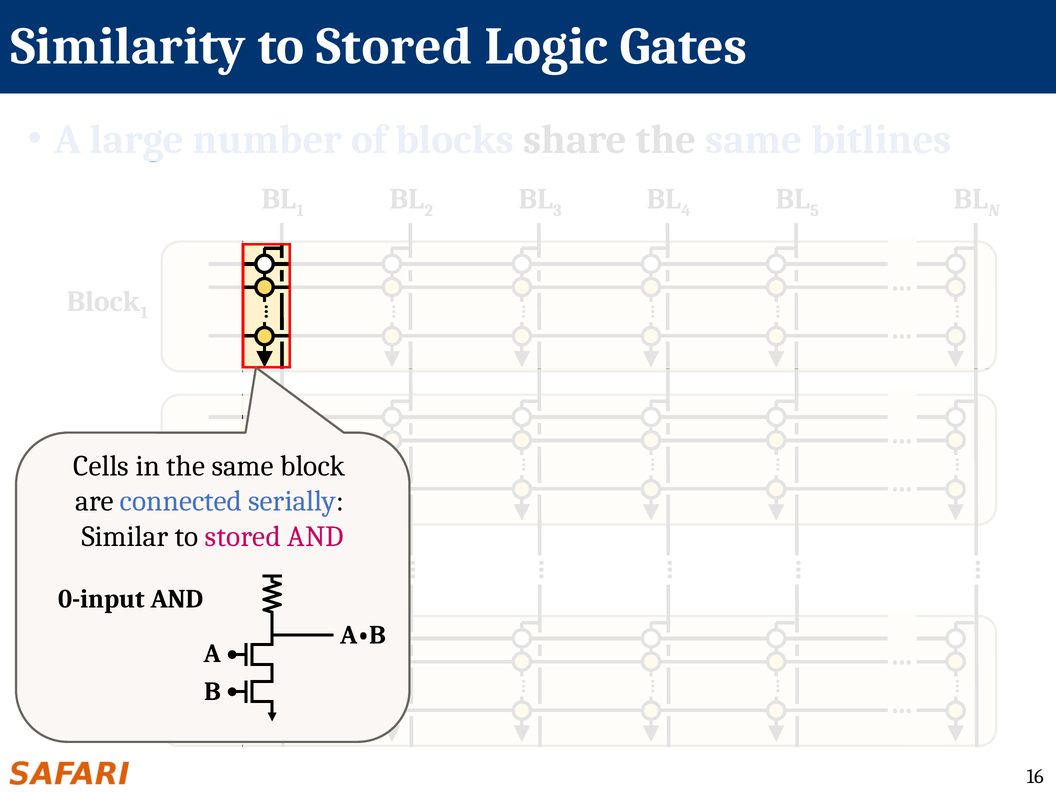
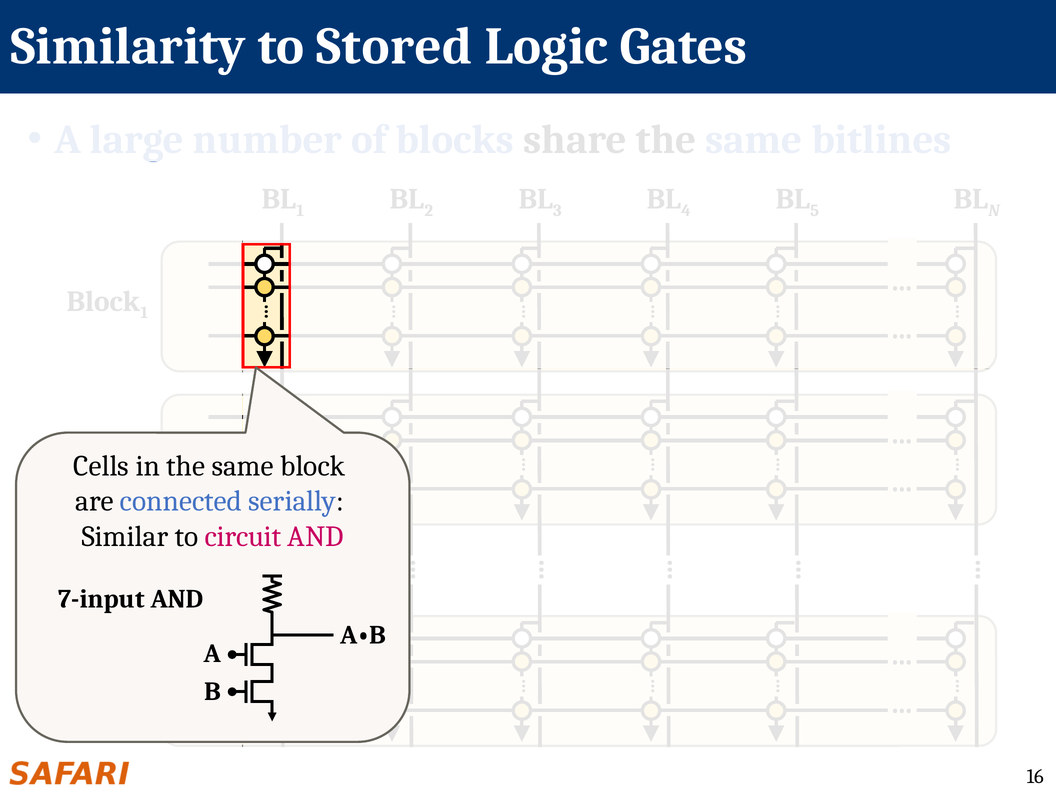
Similar to stored: stored -> circuit
0-input: 0-input -> 7-input
